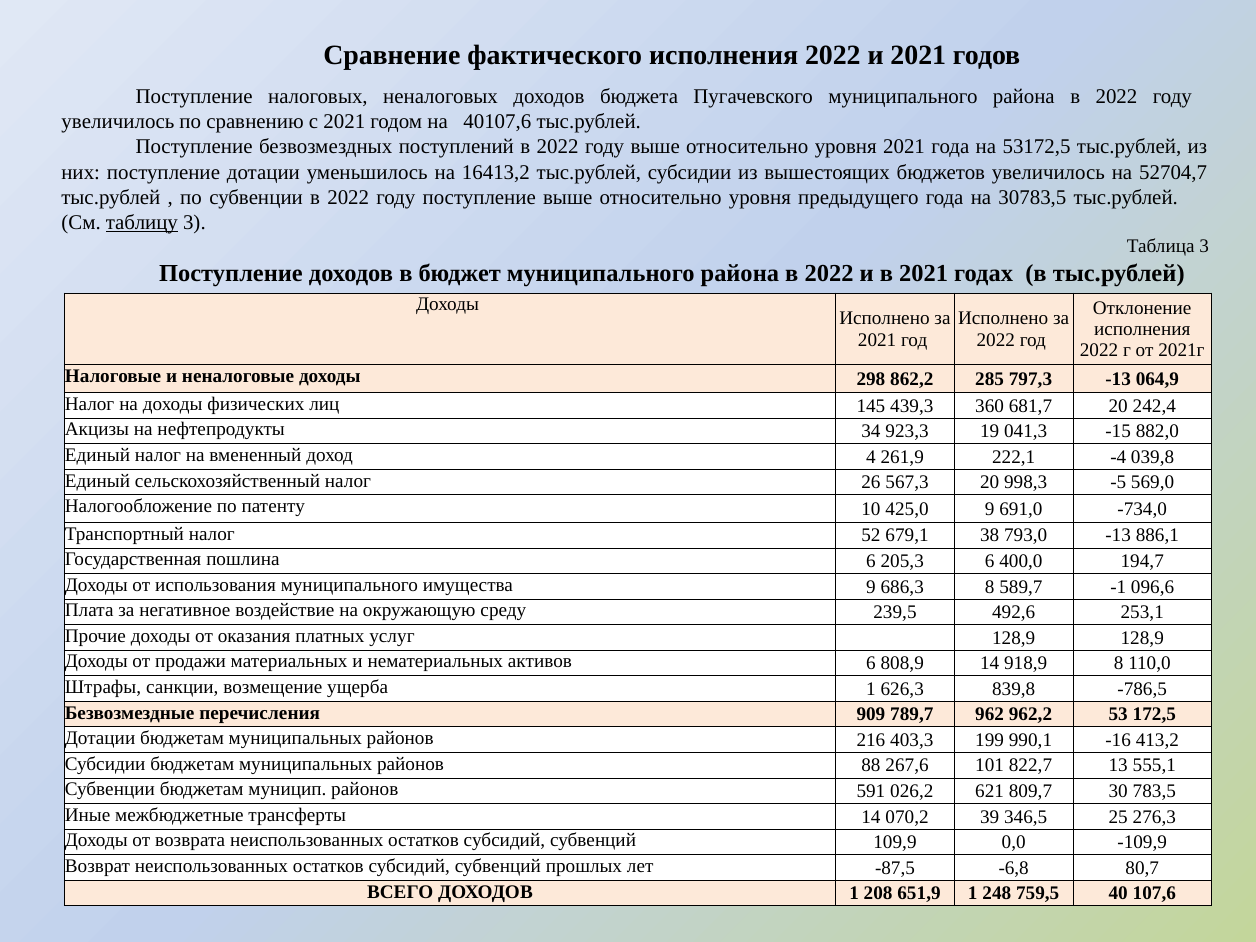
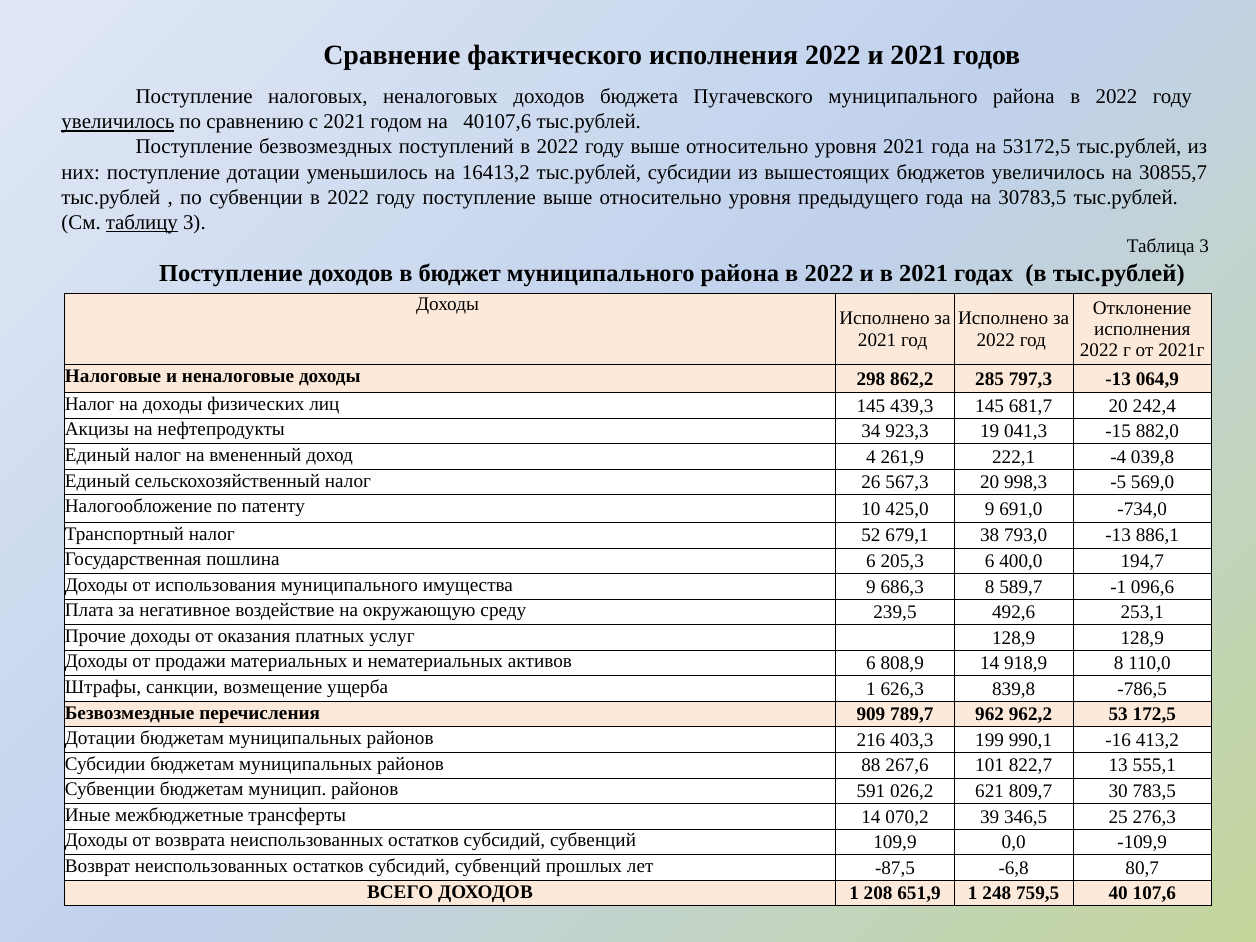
увеличилось at (118, 122) underline: none -> present
52704,7: 52704,7 -> 30855,7
439,3 360: 360 -> 145
